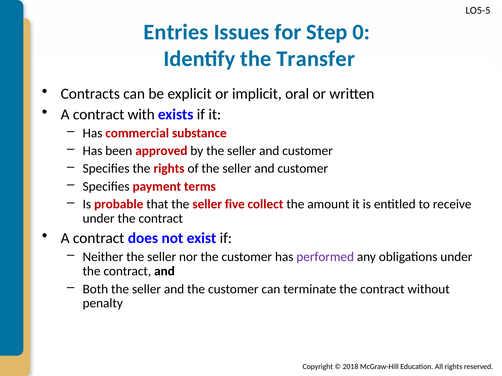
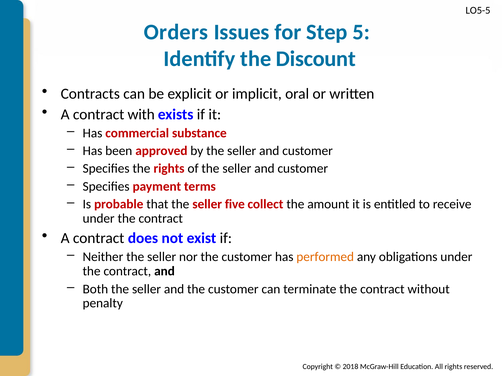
Entries: Entries -> Orders
0: 0 -> 5
Transfer: Transfer -> Discount
performed colour: purple -> orange
